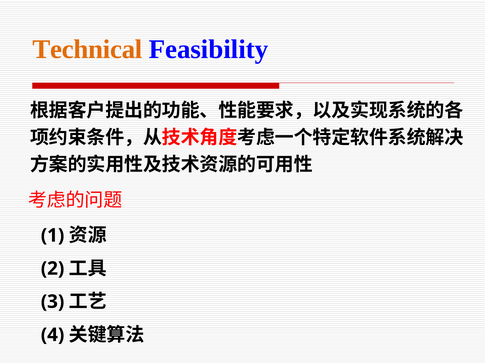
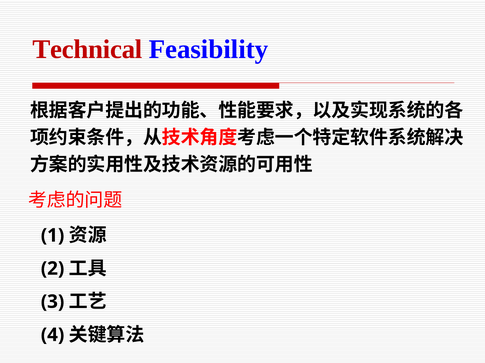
Technical colour: orange -> red
